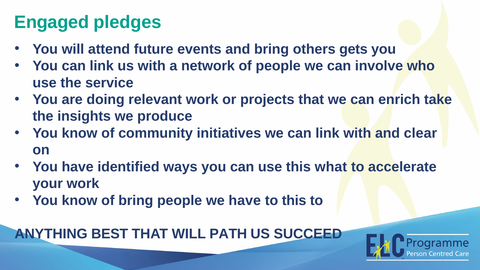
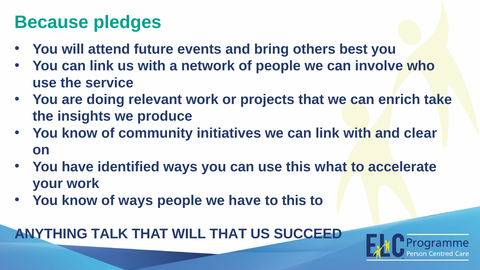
Engaged: Engaged -> Because
gets: gets -> best
of bring: bring -> ways
BEST: BEST -> TALK
WILL PATH: PATH -> THAT
